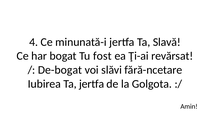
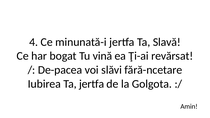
fost: fost -> vină
De-bogat: De-bogat -> De-pacea
